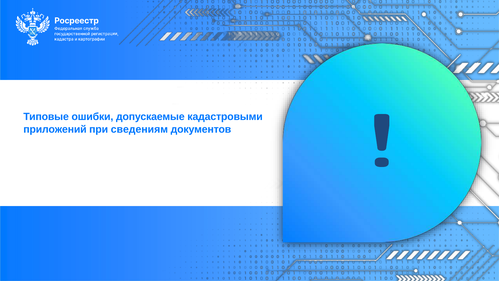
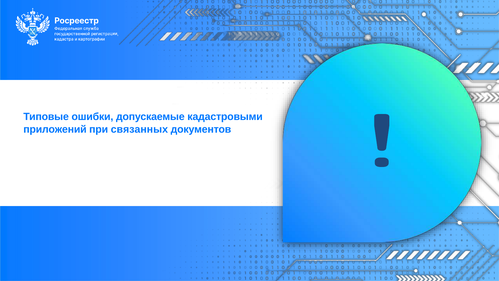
сведениям: сведениям -> связанных
